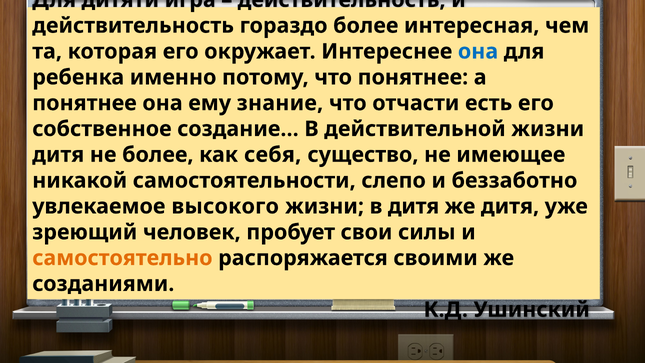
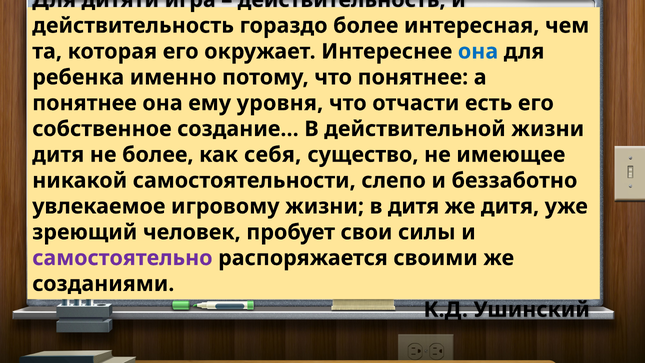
знание: знание -> уровня
высокого: высокого -> игровому
самостоятельно colour: orange -> purple
